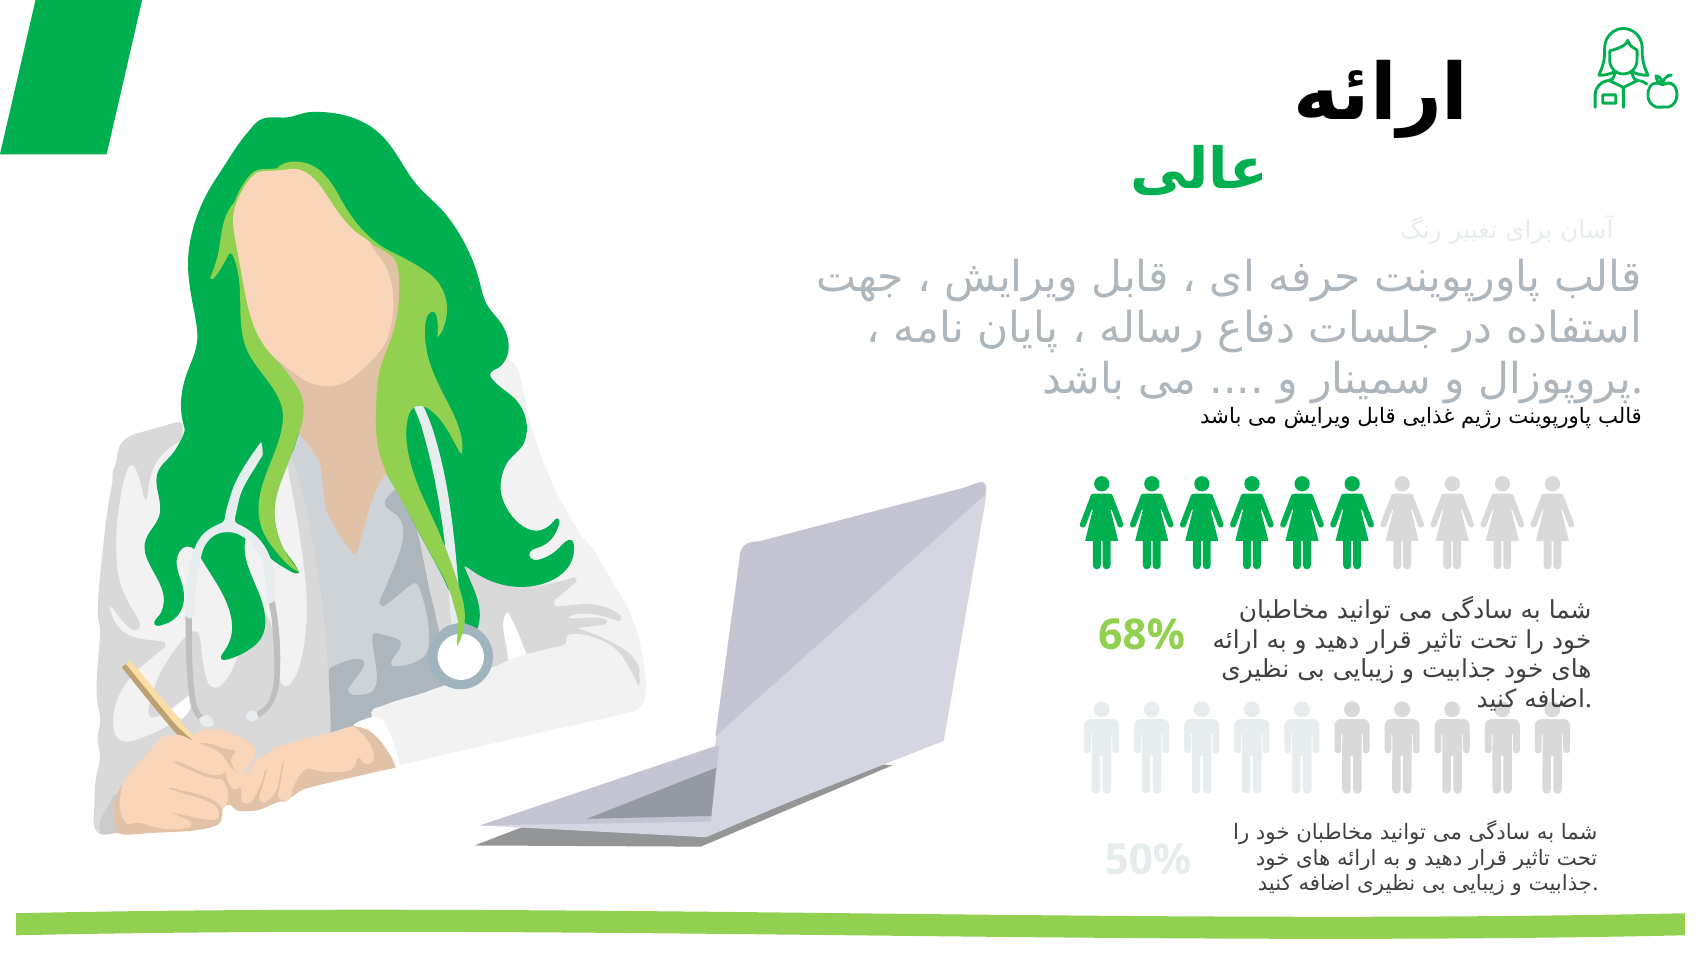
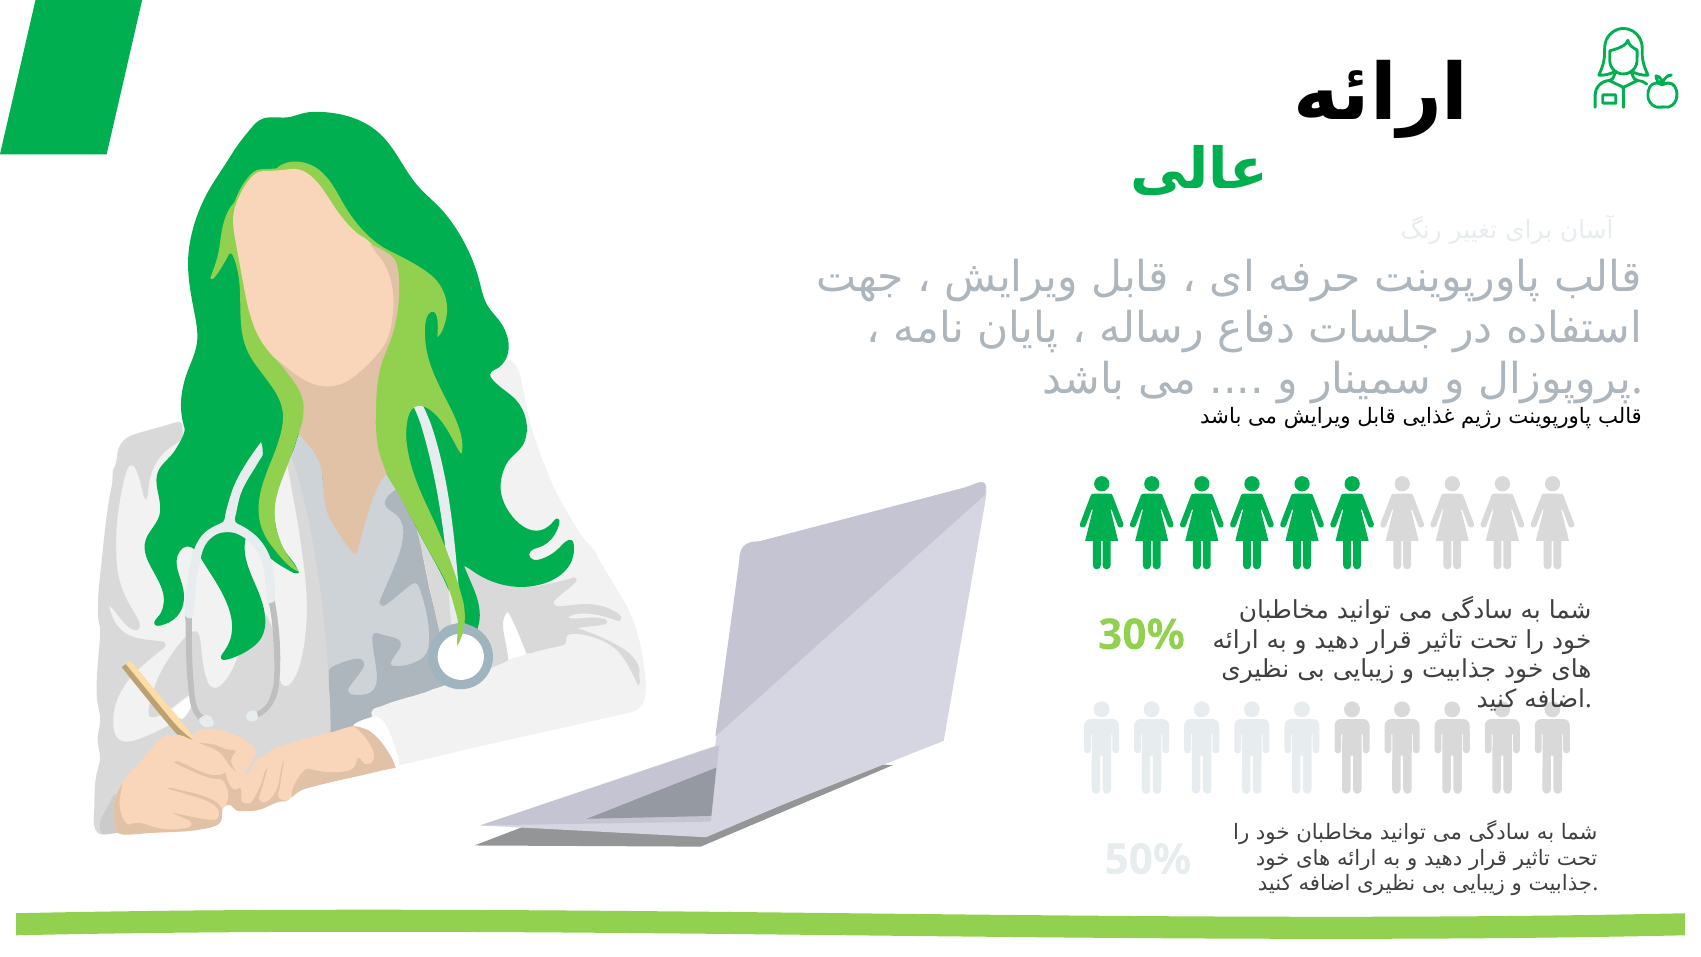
68%: 68% -> 30%
